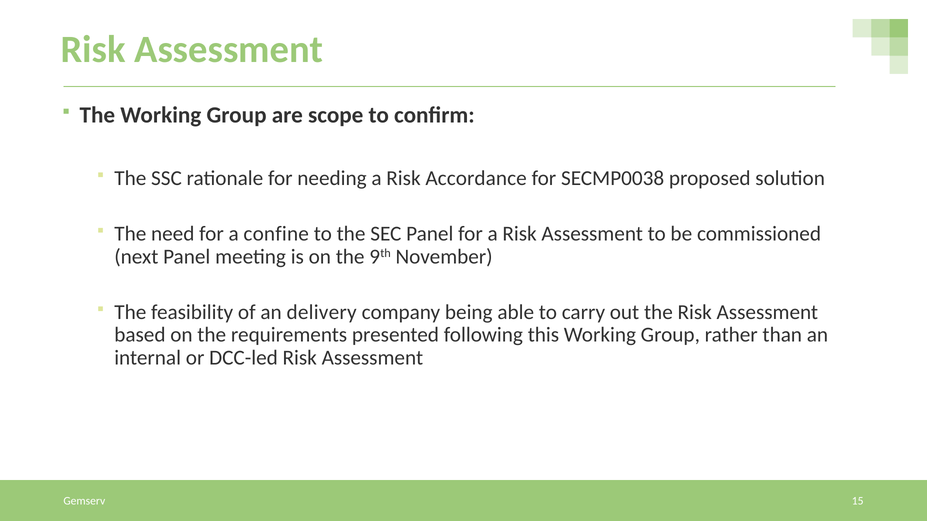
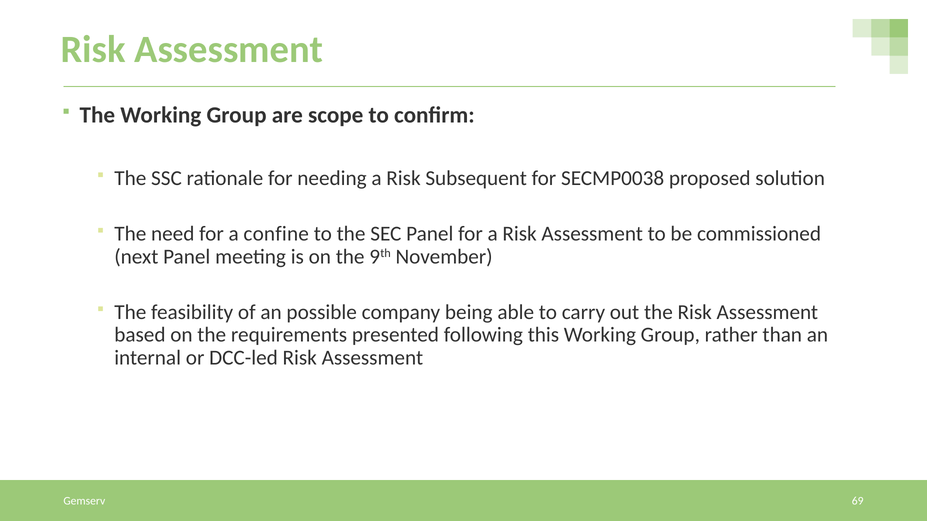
Accordance: Accordance -> Subsequent
delivery: delivery -> possible
15: 15 -> 69
